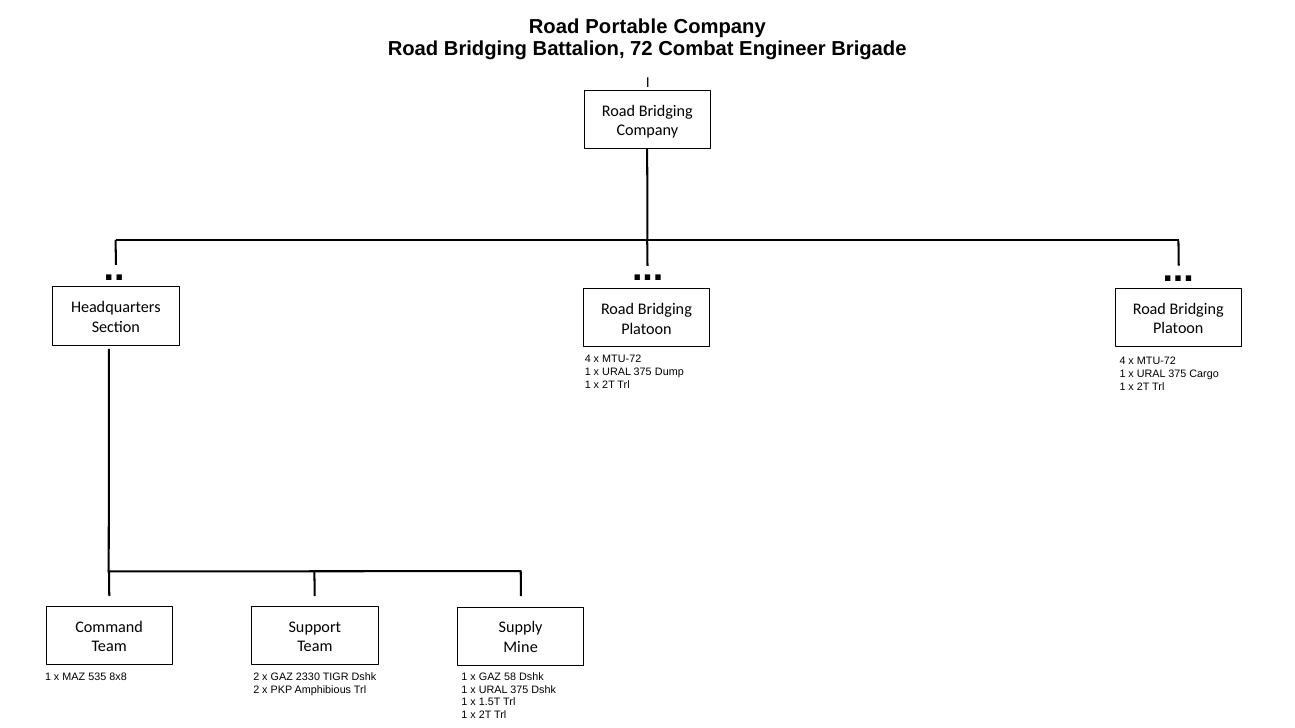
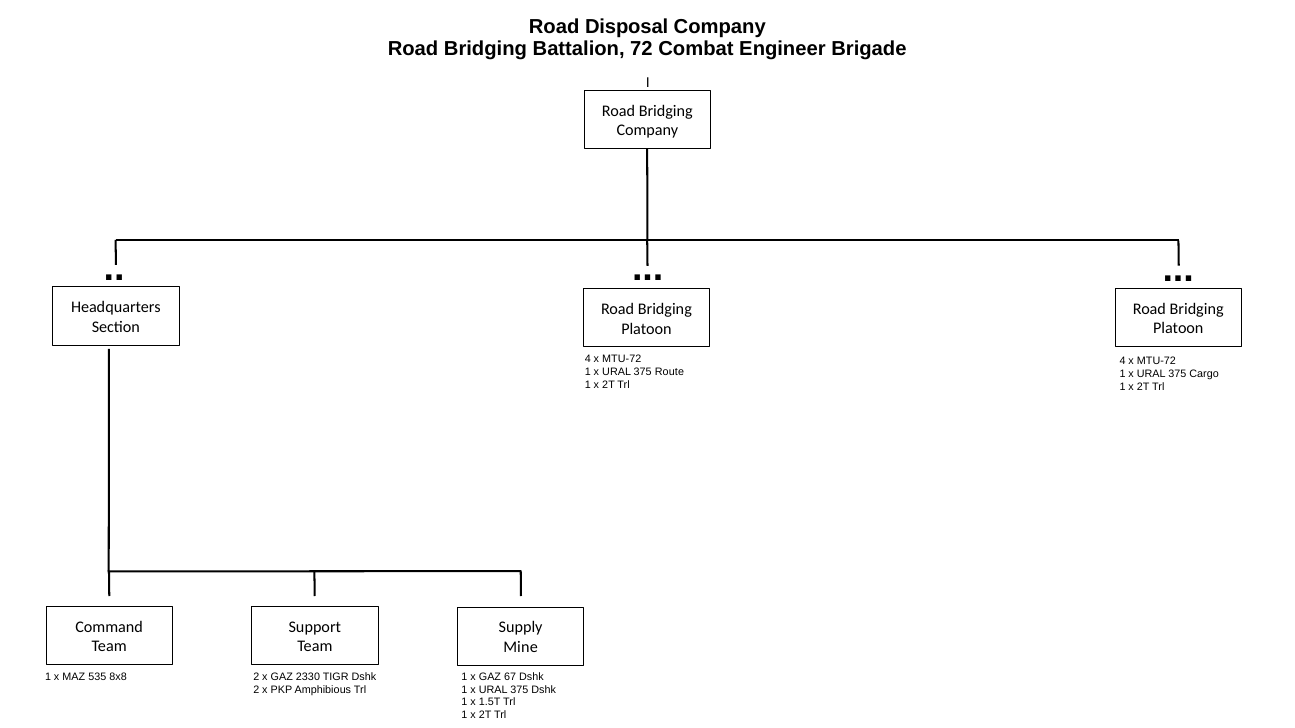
Portable: Portable -> Disposal
Dump: Dump -> Route
58: 58 -> 67
